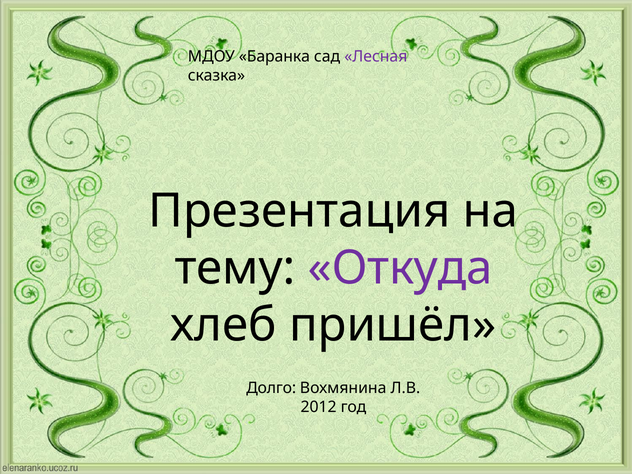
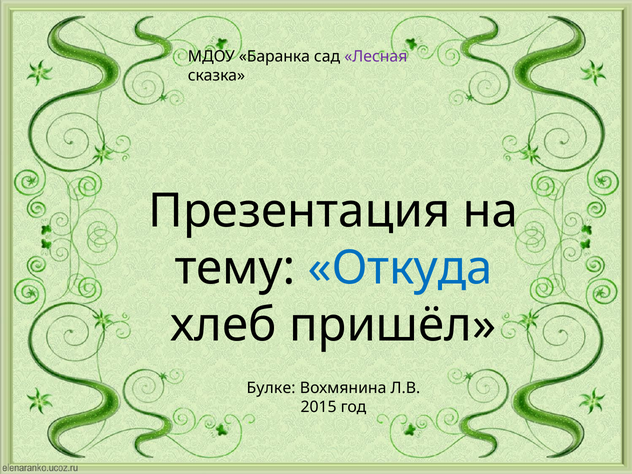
Откуда colour: purple -> blue
Долго: Долго -> Булке
2012: 2012 -> 2015
